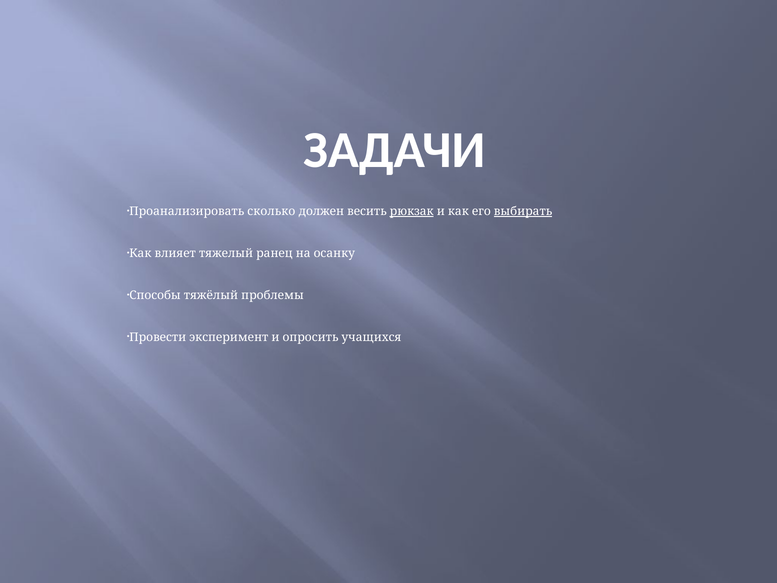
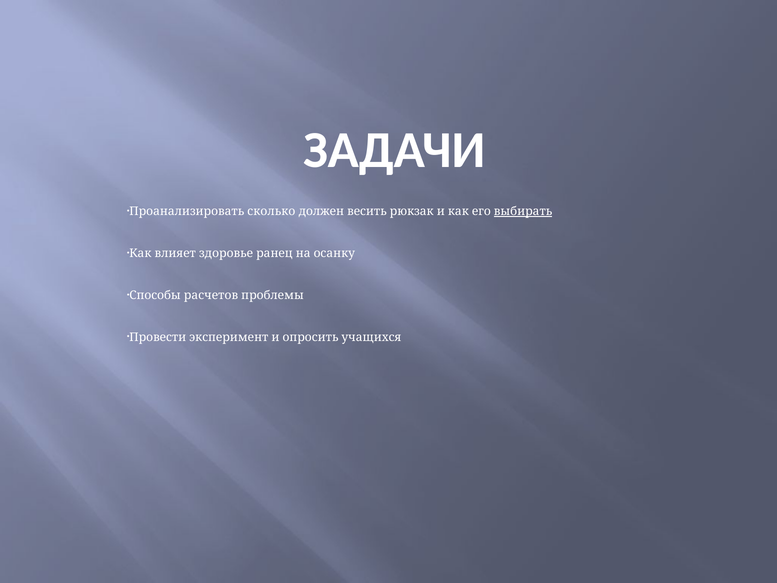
рюкзак underline: present -> none
тяжелый: тяжелый -> здоровье
тяжёлый: тяжёлый -> расчетов
